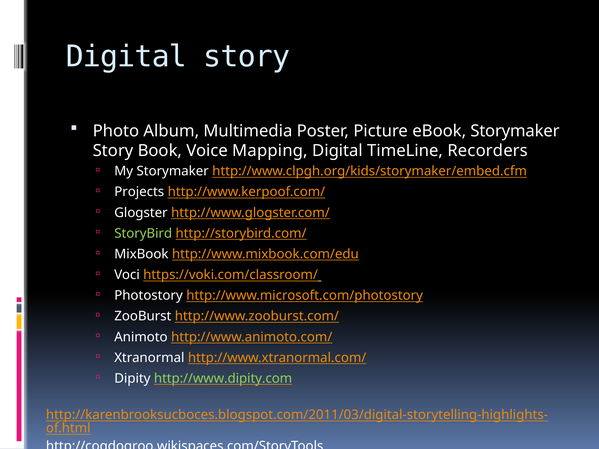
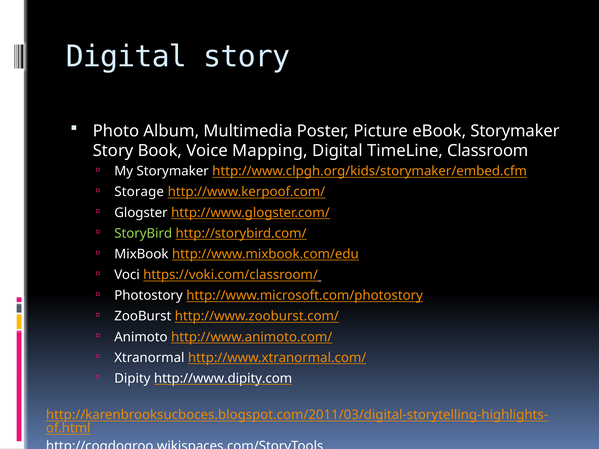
Recorders: Recorders -> Classroom
Projects: Projects -> Storage
http://www.dipity.com colour: light green -> white
